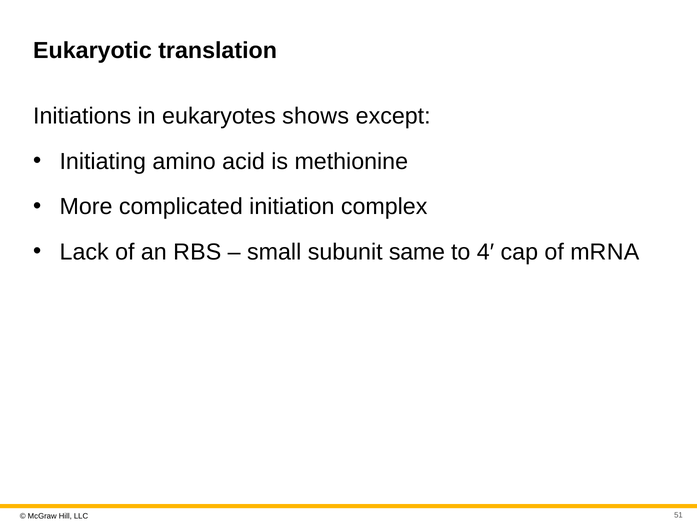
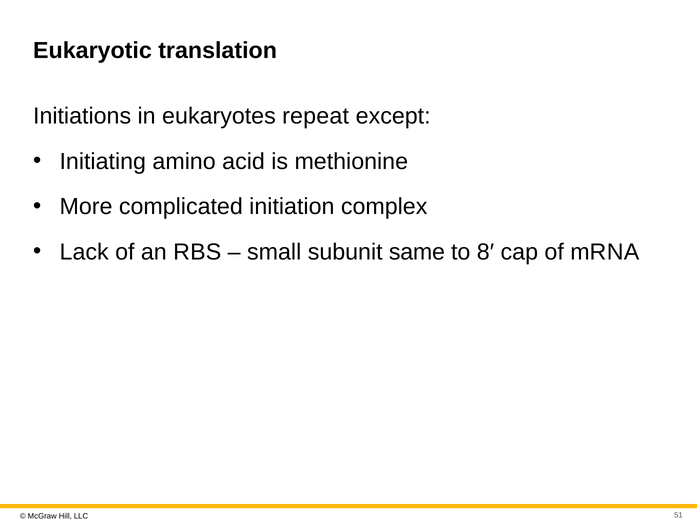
shows: shows -> repeat
4′: 4′ -> 8′
